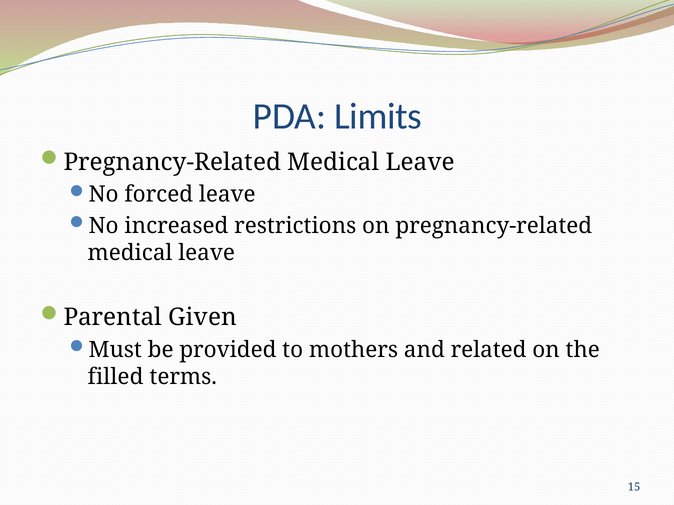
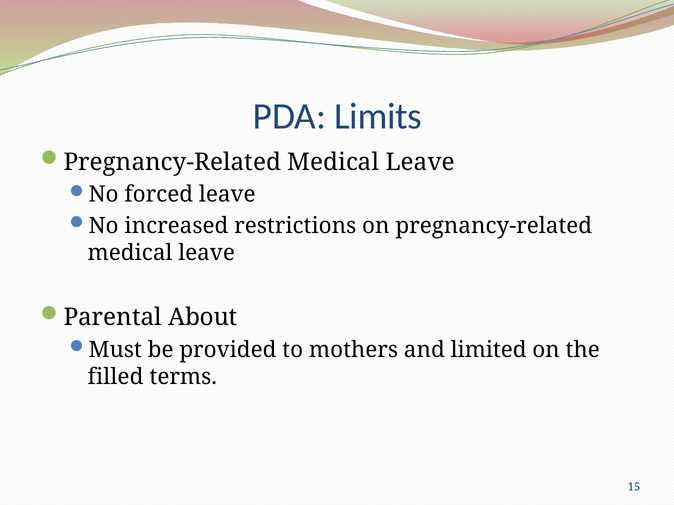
Given: Given -> About
related: related -> limited
